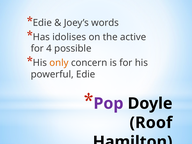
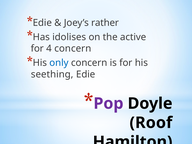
words: words -> rather
4 possible: possible -> concern
only colour: orange -> blue
powerful: powerful -> seething
